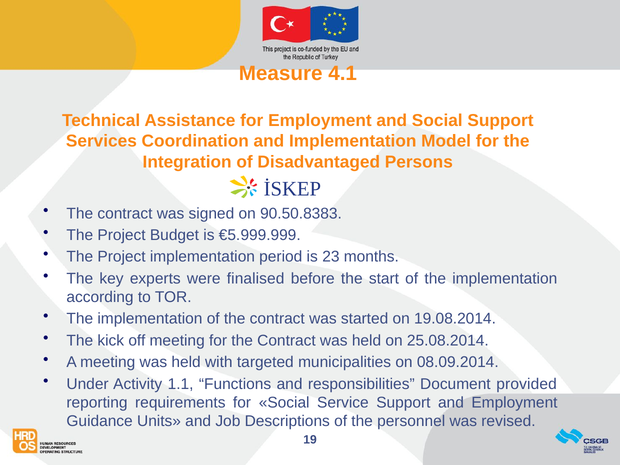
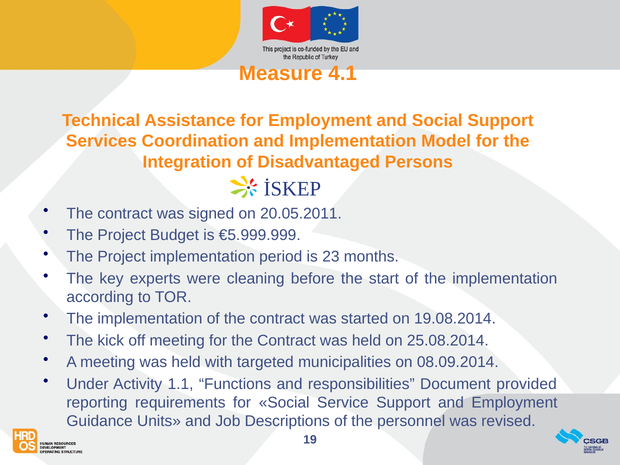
90.50.8383: 90.50.8383 -> 20.05.2011
finalised: finalised -> cleaning
